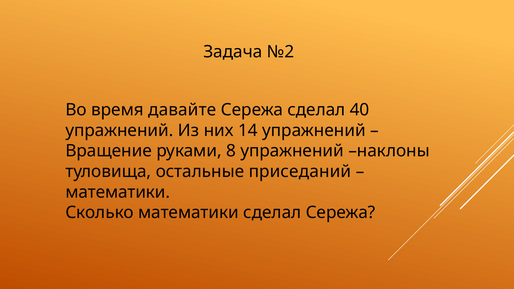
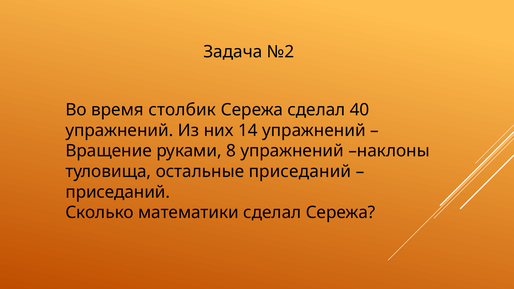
давайте: давайте -> столбик
математики at (118, 192): математики -> приседаний
